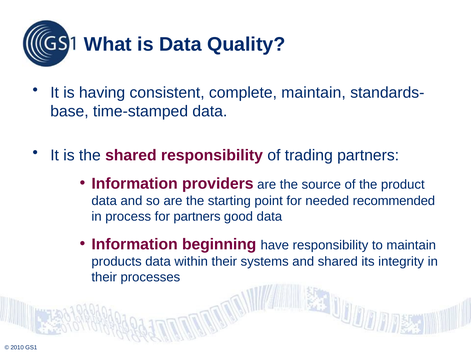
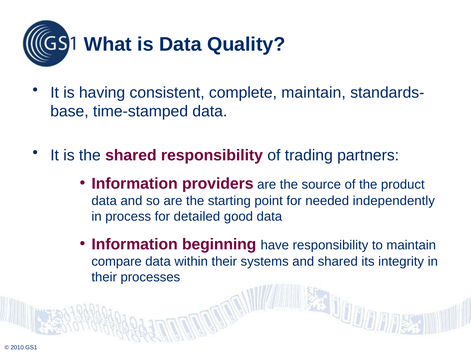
recommended: recommended -> independently
for partners: partners -> detailed
products: products -> compare
